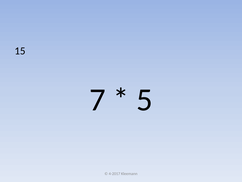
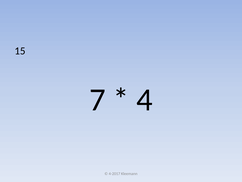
5: 5 -> 4
